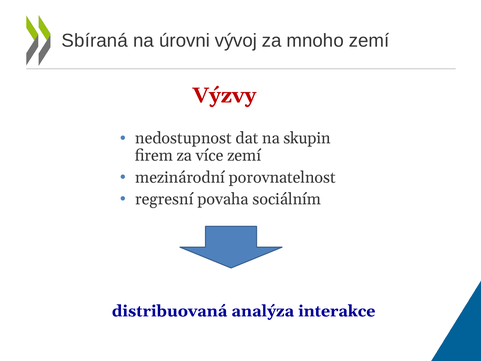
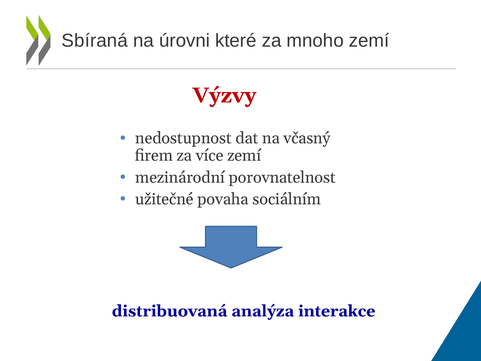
vývoj: vývoj -> které
skupin: skupin -> včasný
regresní: regresní -> užitečné
